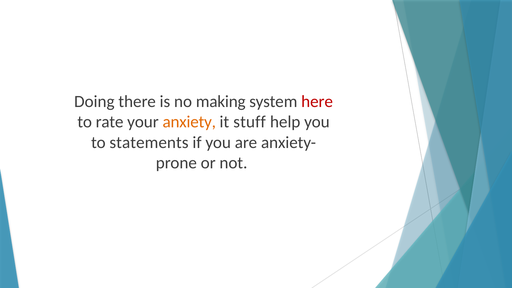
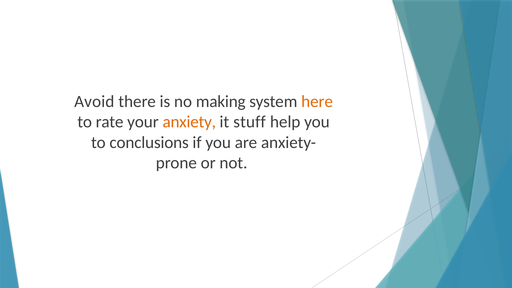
Doing: Doing -> Avoid
here colour: red -> orange
statements: statements -> conclusions
